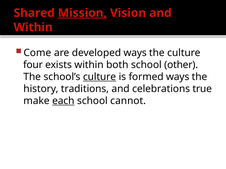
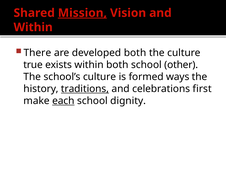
Come: Come -> There
developed ways: ways -> both
four: four -> true
culture at (100, 77) underline: present -> none
traditions underline: none -> present
true: true -> first
cannot: cannot -> dignity
